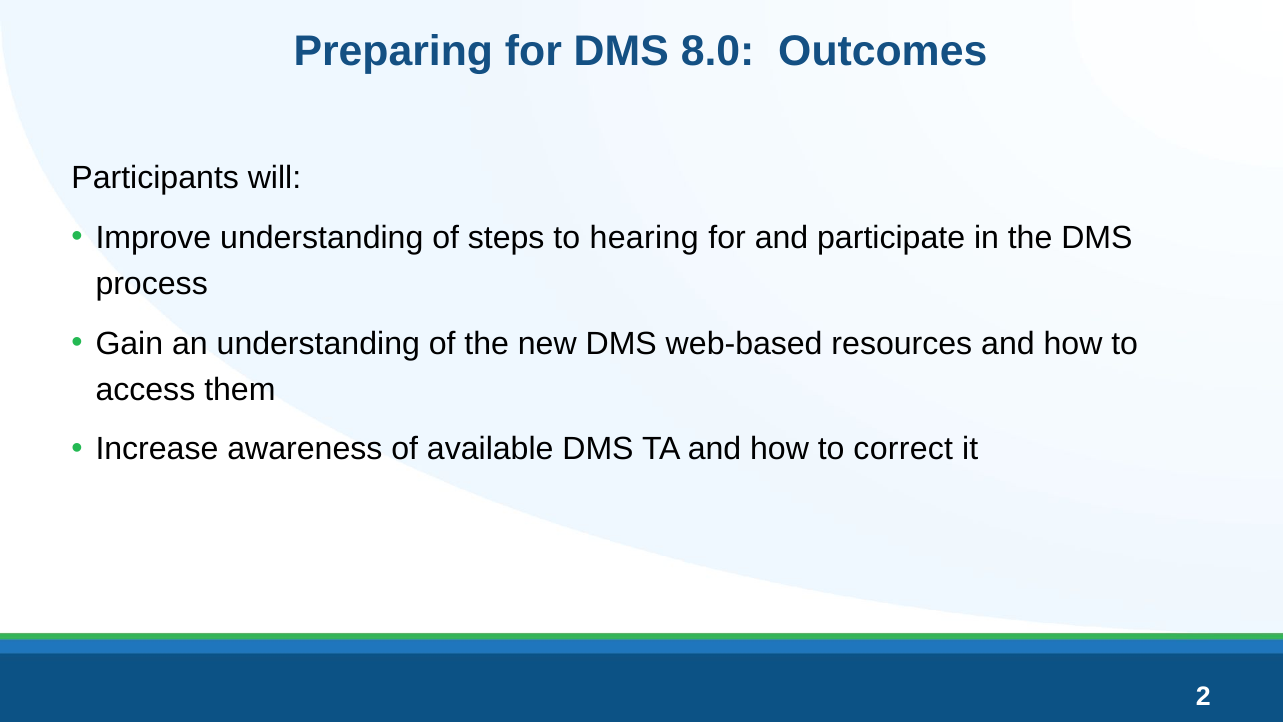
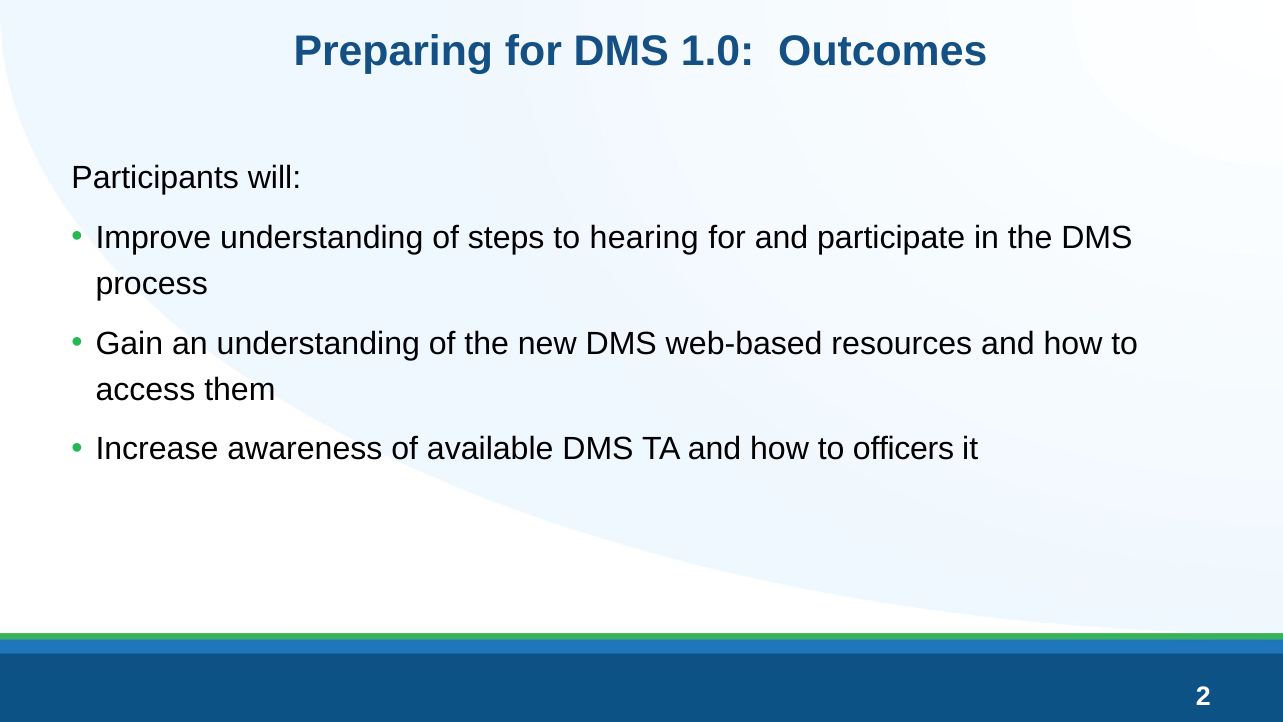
8.0: 8.0 -> 1.0
correct: correct -> officers
